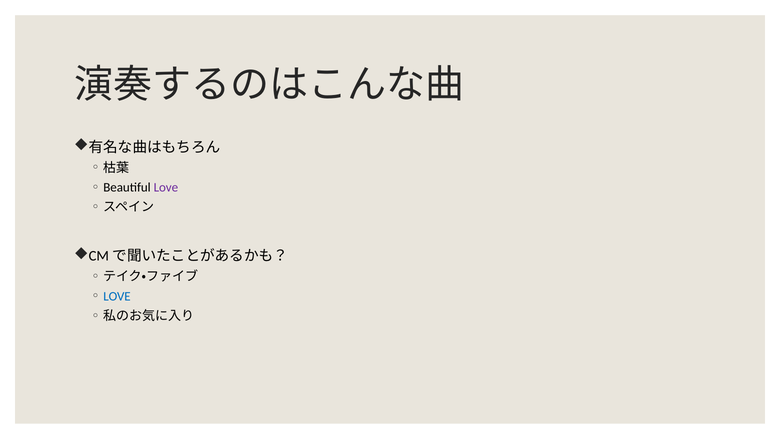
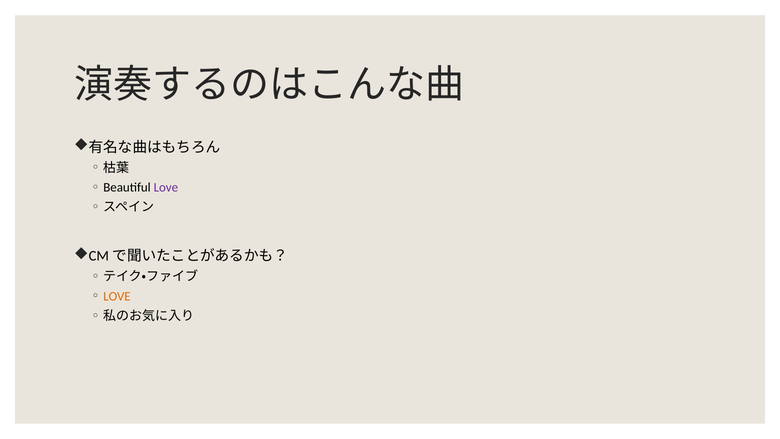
LOVE at (117, 296) colour: blue -> orange
